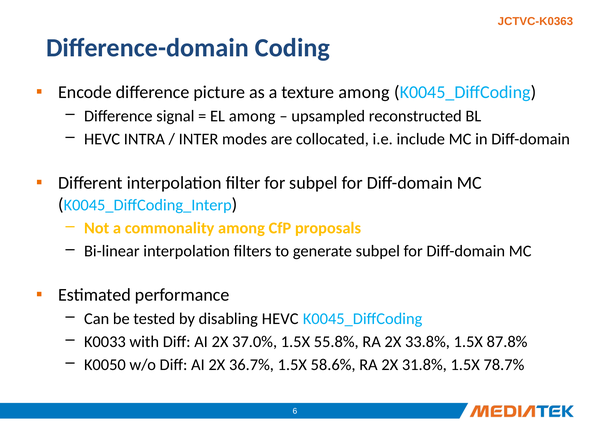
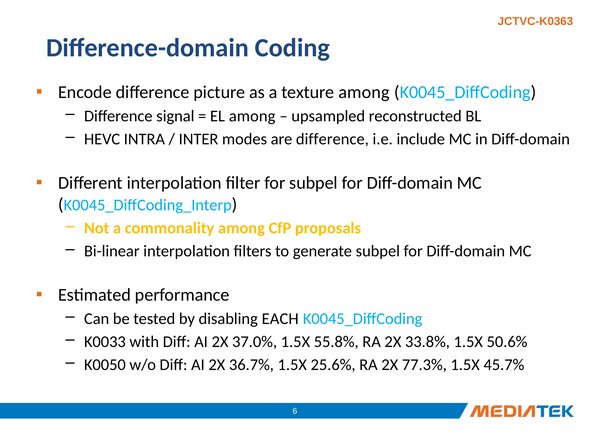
are collocated: collocated -> difference
disabling HEVC: HEVC -> EACH
87.8%: 87.8% -> 50.6%
58.6%: 58.6% -> 25.6%
31.8%: 31.8% -> 77.3%
78.7%: 78.7% -> 45.7%
